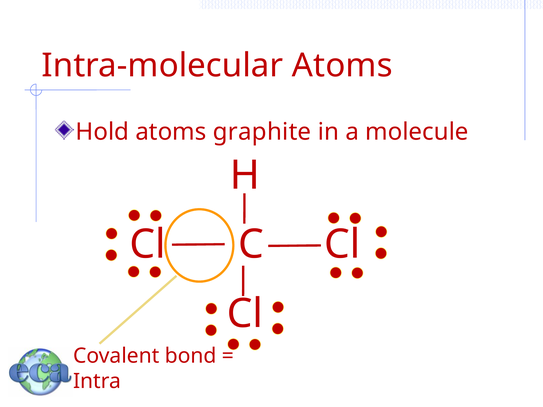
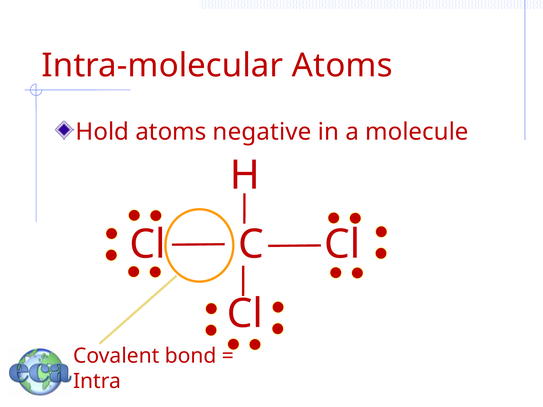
graphite: graphite -> negative
